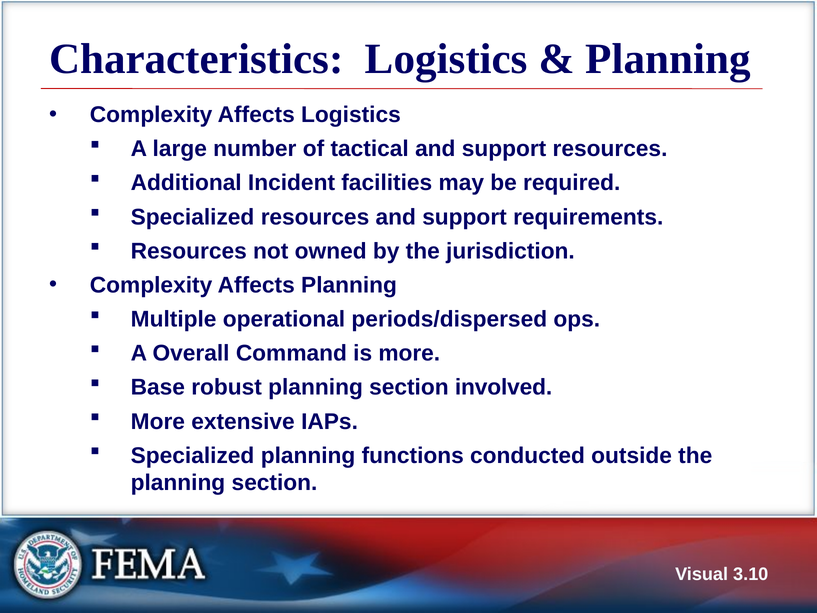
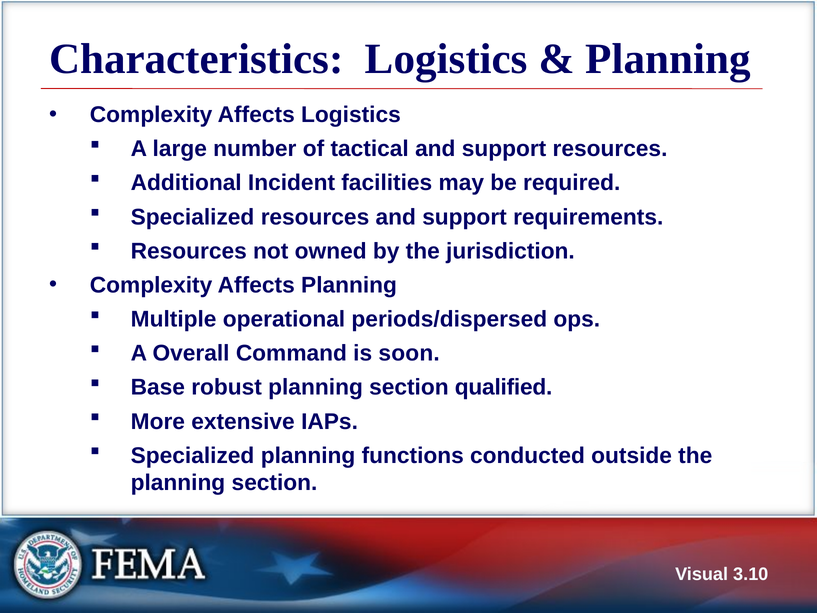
is more: more -> soon
involved: involved -> qualified
